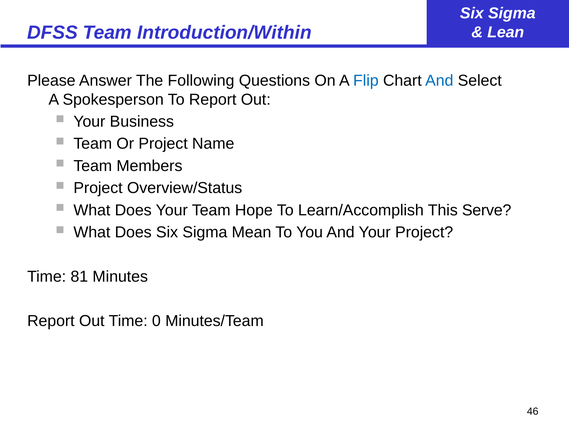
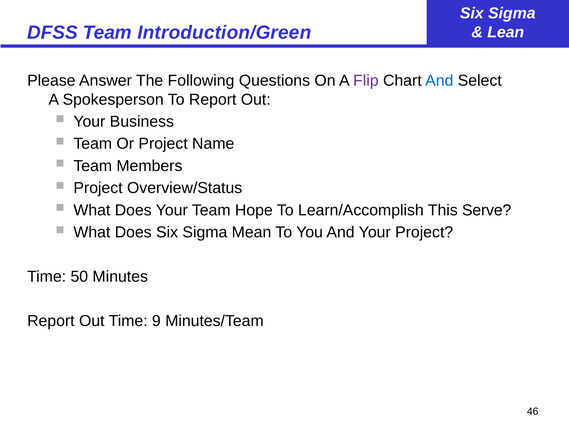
Introduction/Within: Introduction/Within -> Introduction/Green
Flip colour: blue -> purple
81: 81 -> 50
0: 0 -> 9
